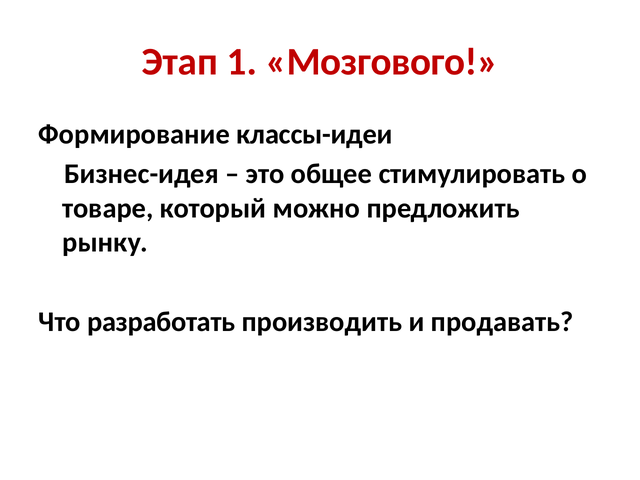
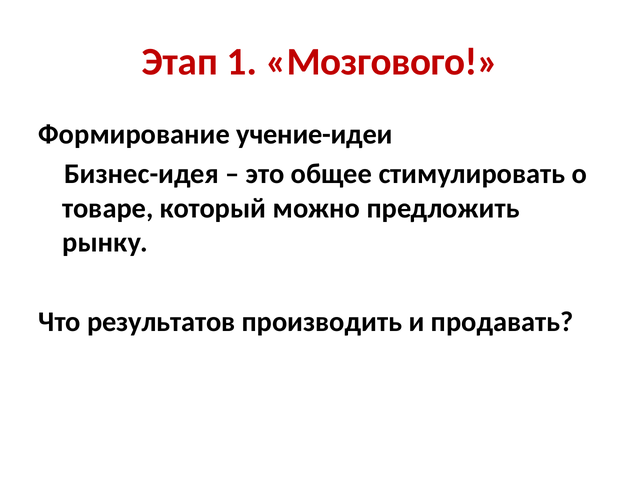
классы-идеи: классы-идеи -> учение-идеи
разработать: разработать -> результатов
